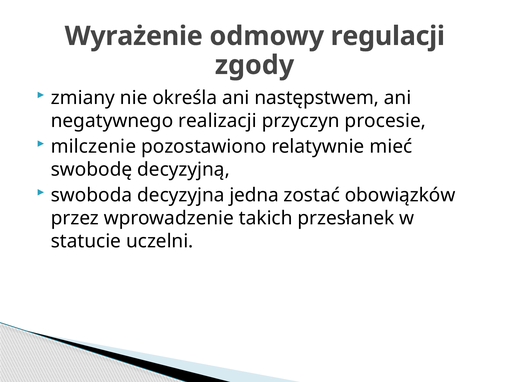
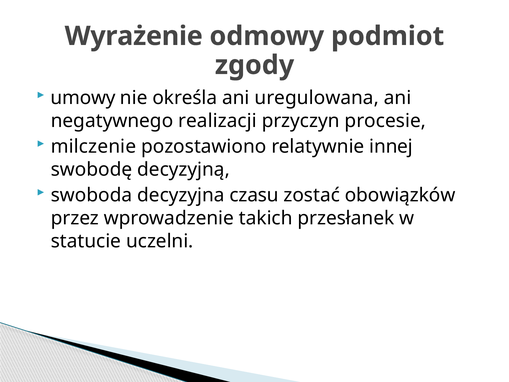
regulacji: regulacji -> podmiot
zmiany: zmiany -> umowy
następstwem: następstwem -> uregulowana
mieć: mieć -> innej
jedna: jedna -> czasu
